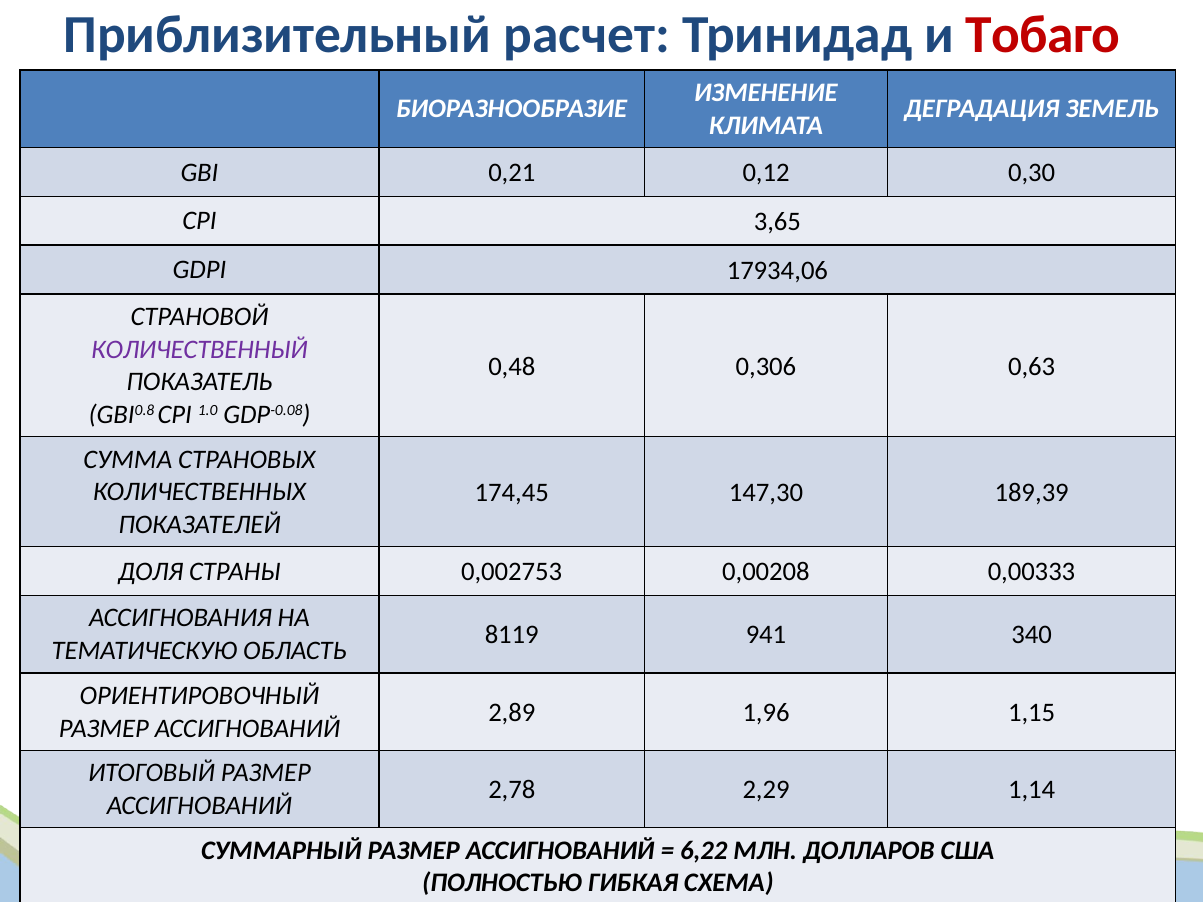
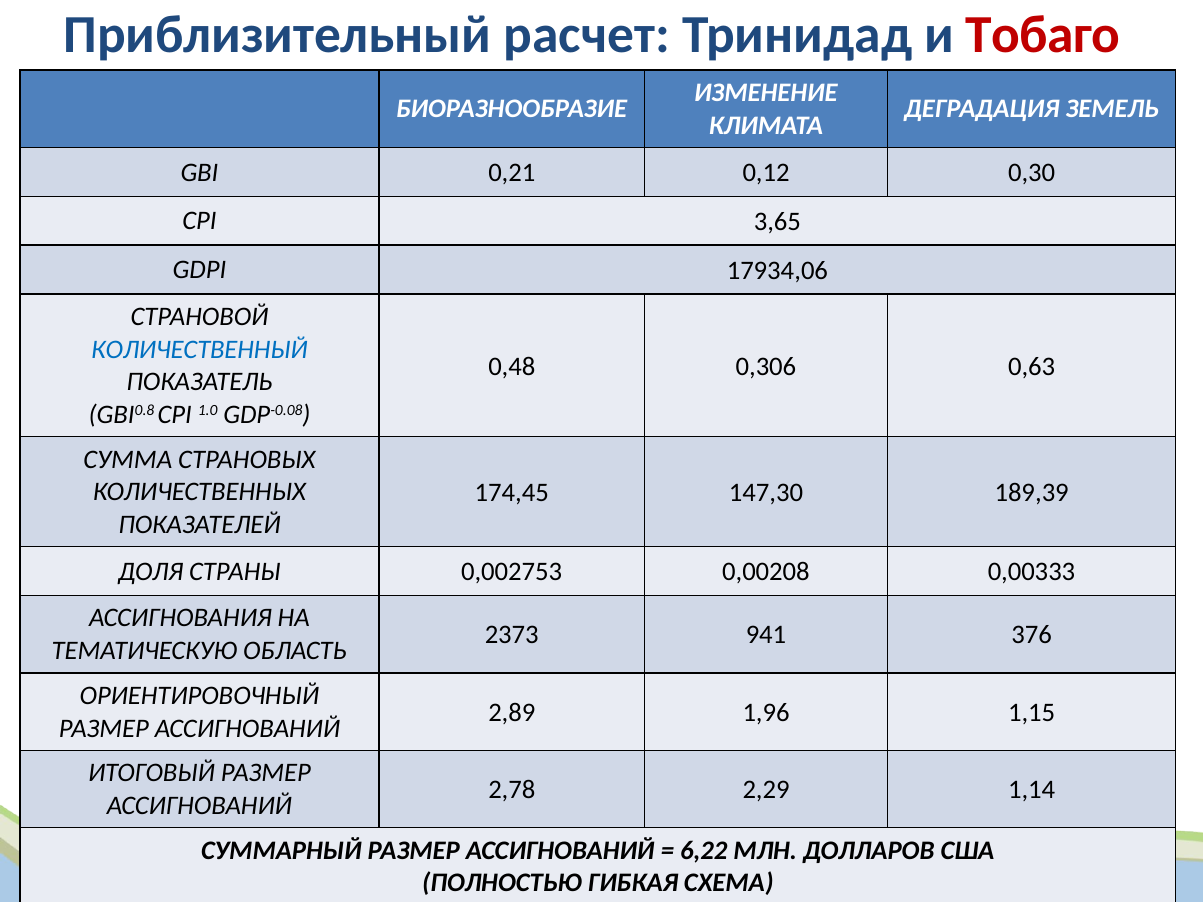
КОЛИЧЕСТВЕННЫЙ colour: purple -> blue
8119: 8119 -> 2373
340: 340 -> 376
